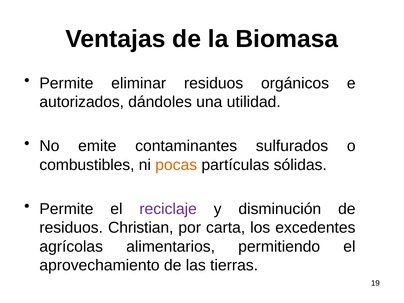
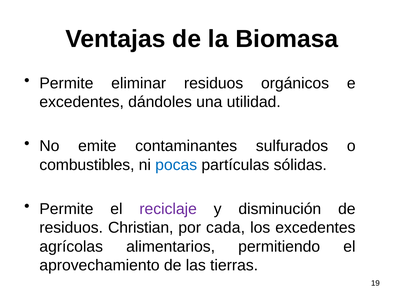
autorizados at (82, 102): autorizados -> excedentes
pocas colour: orange -> blue
carta: carta -> cada
